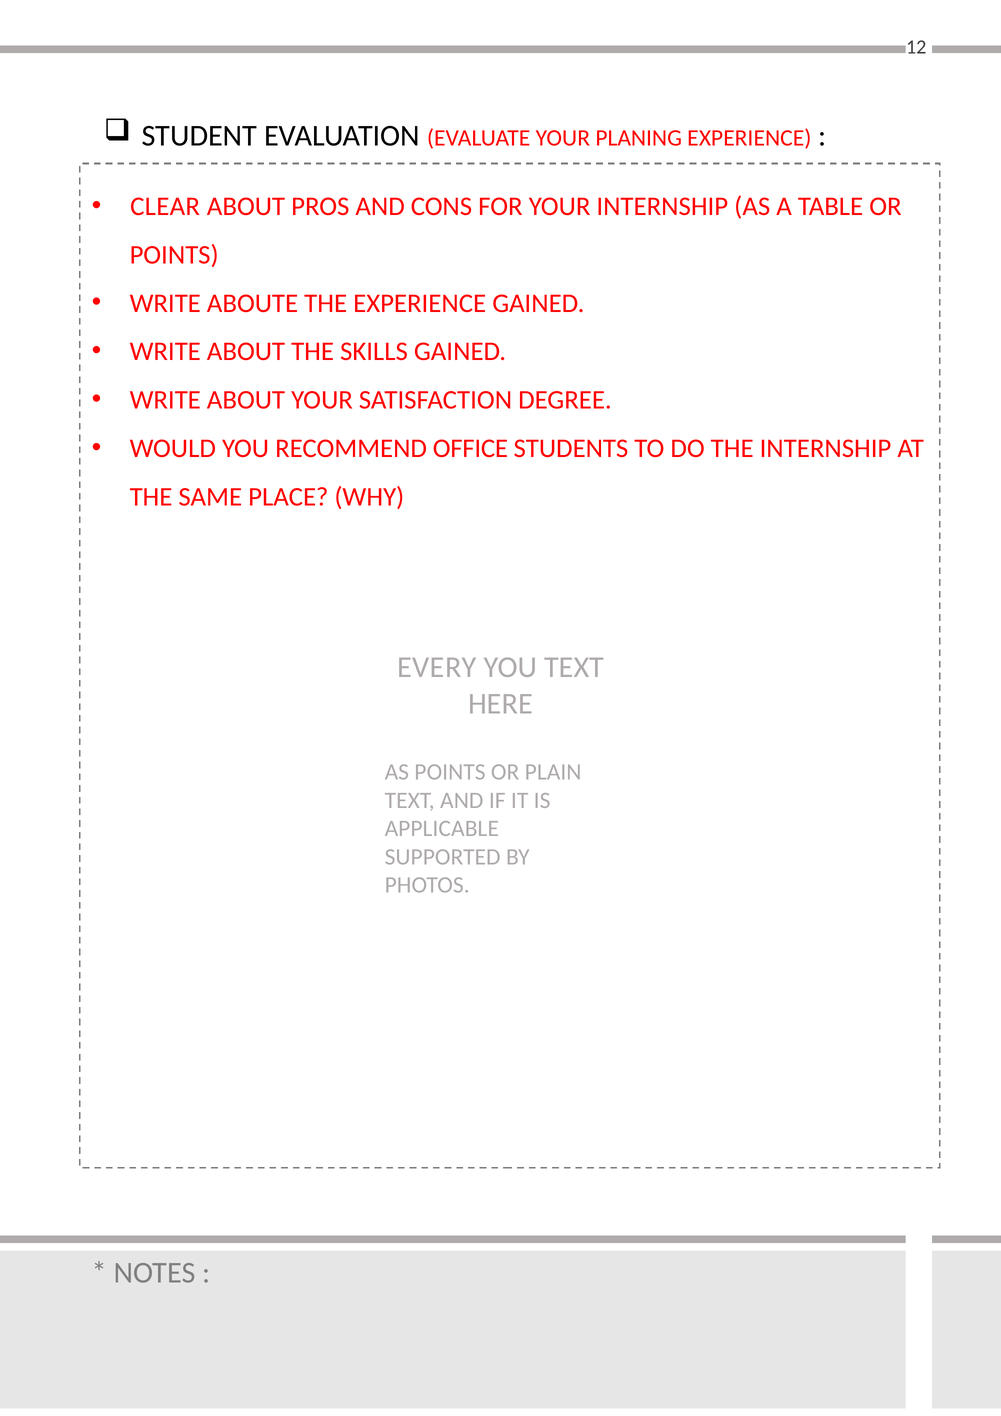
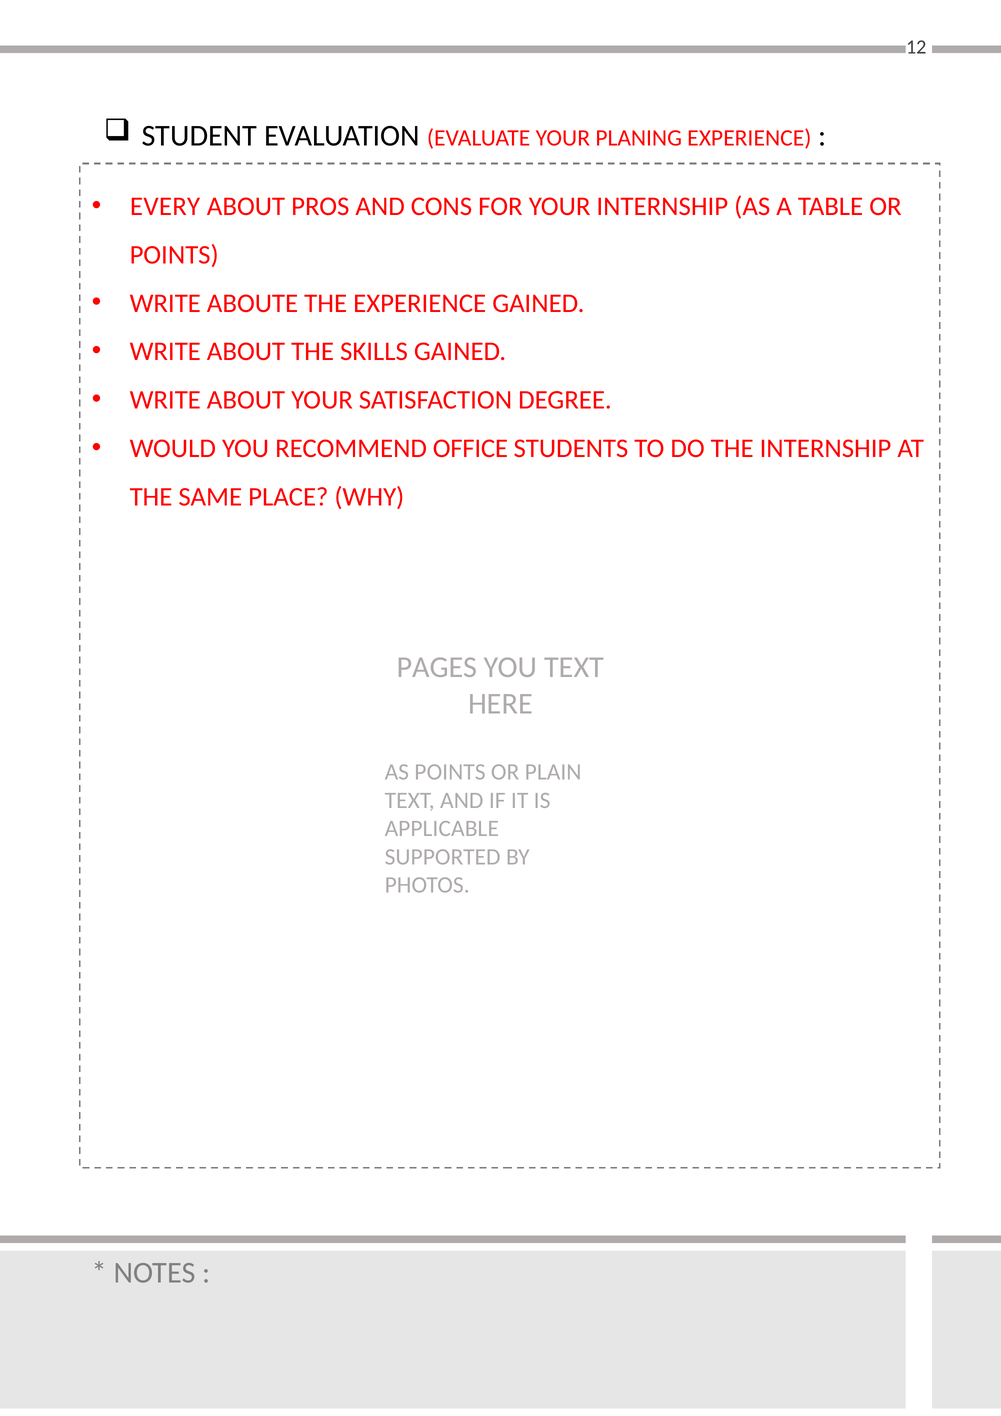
CLEAR: CLEAR -> EVERY
EVERY: EVERY -> PAGES
